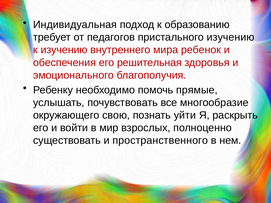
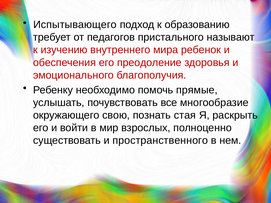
Индивидуальная: Индивидуальная -> Испытывающего
пристального изучению: изучению -> называют
решительная: решительная -> преодоление
уйти: уйти -> стая
